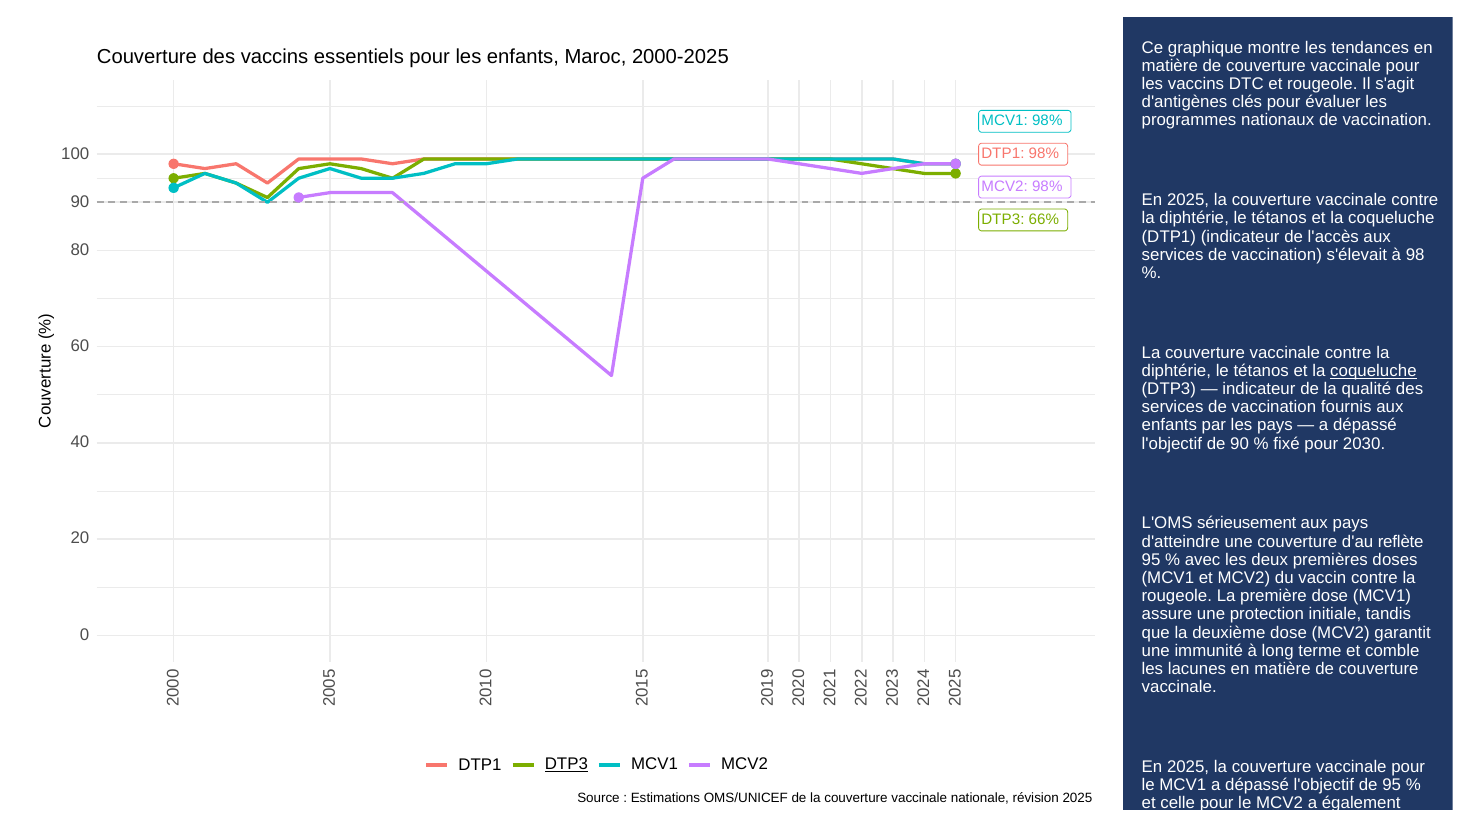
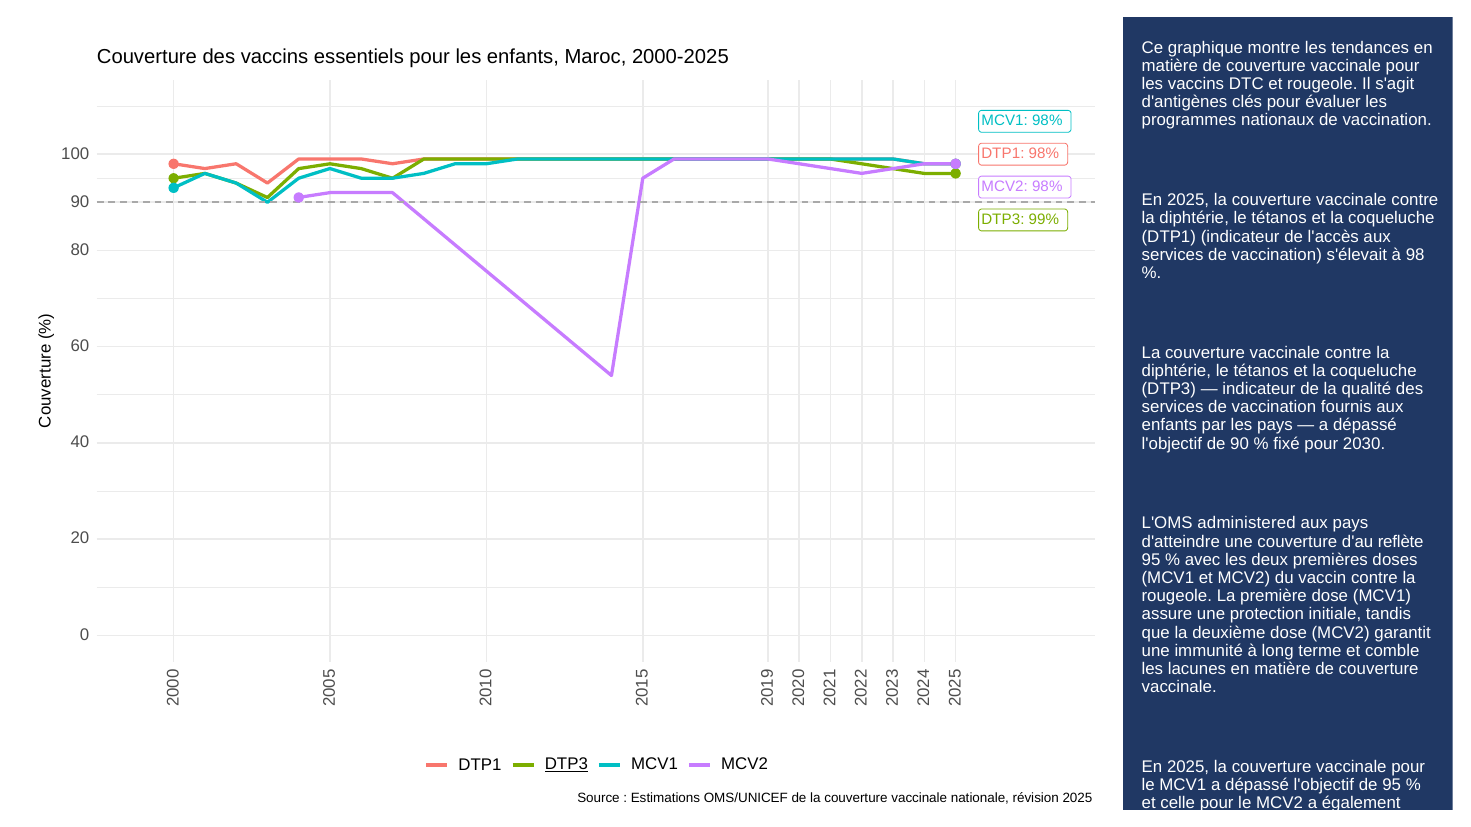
66%: 66% -> 99%
coqueluche at (1373, 371) underline: present -> none
sérieusement: sérieusement -> administered
